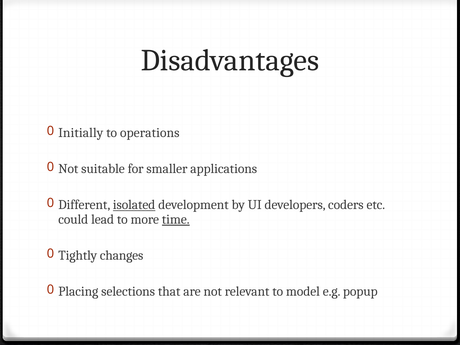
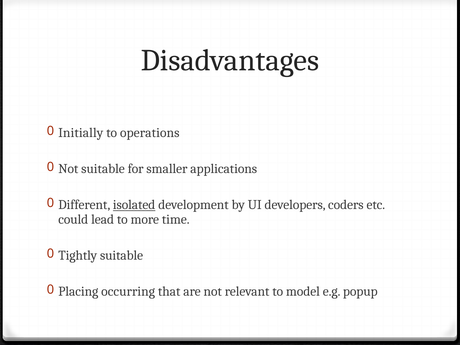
time underline: present -> none
Tightly changes: changes -> suitable
selections: selections -> occurring
